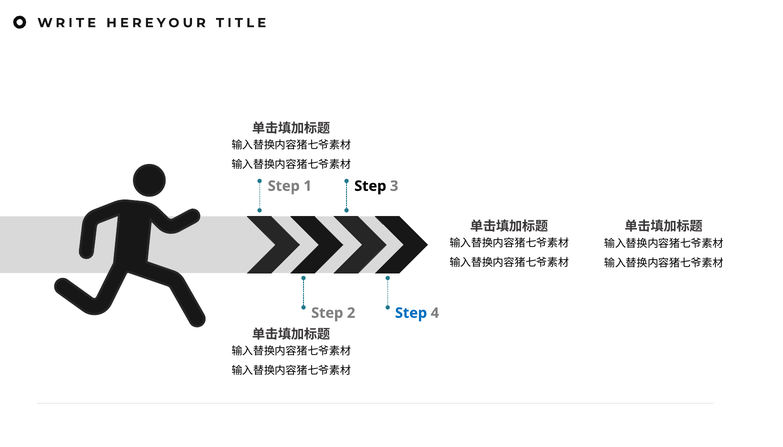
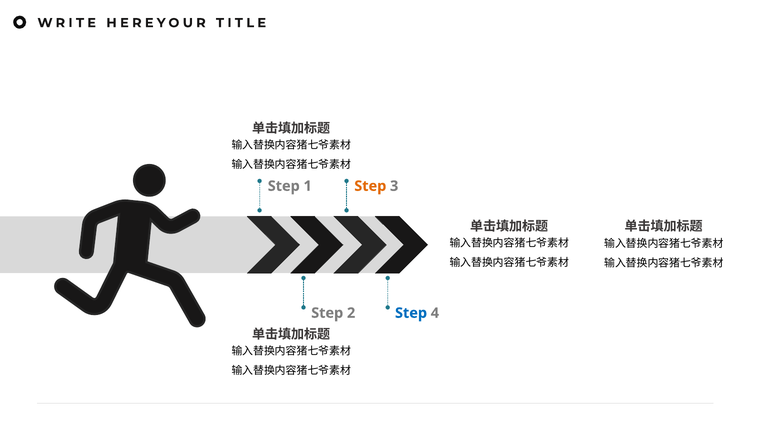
Step at (370, 186) colour: black -> orange
